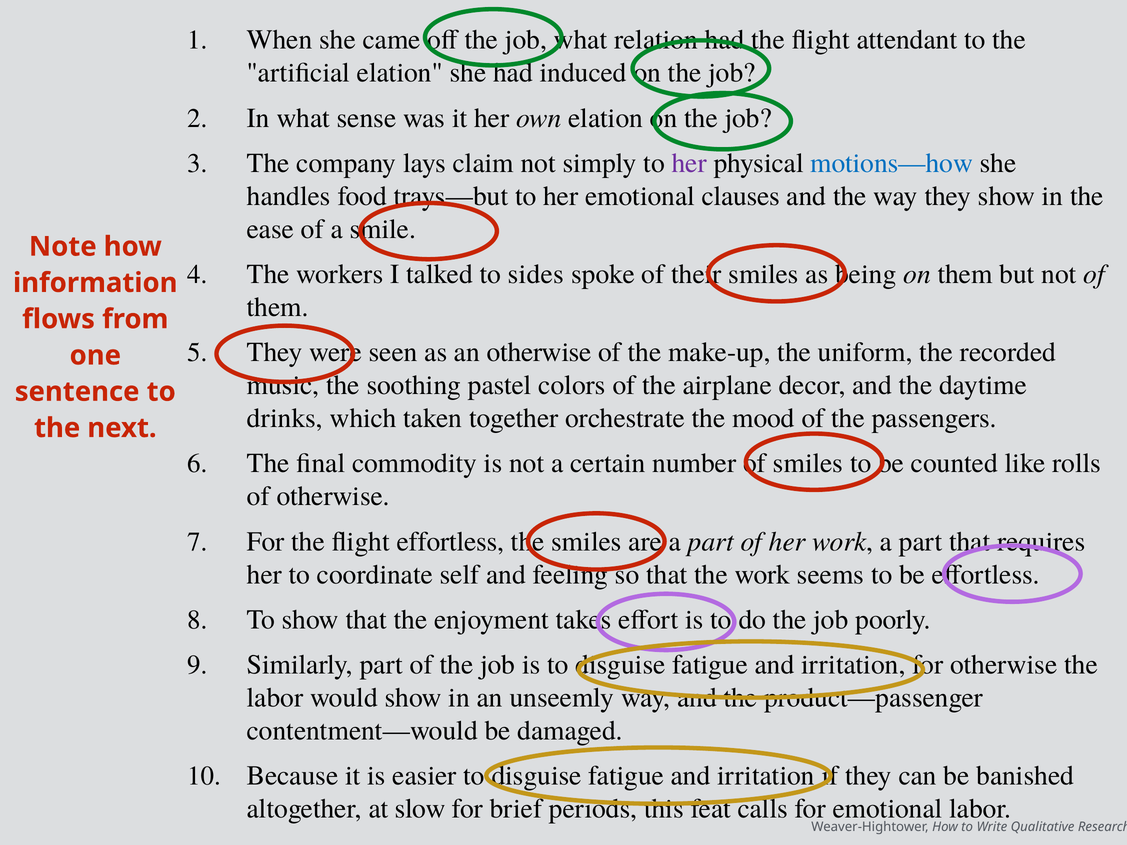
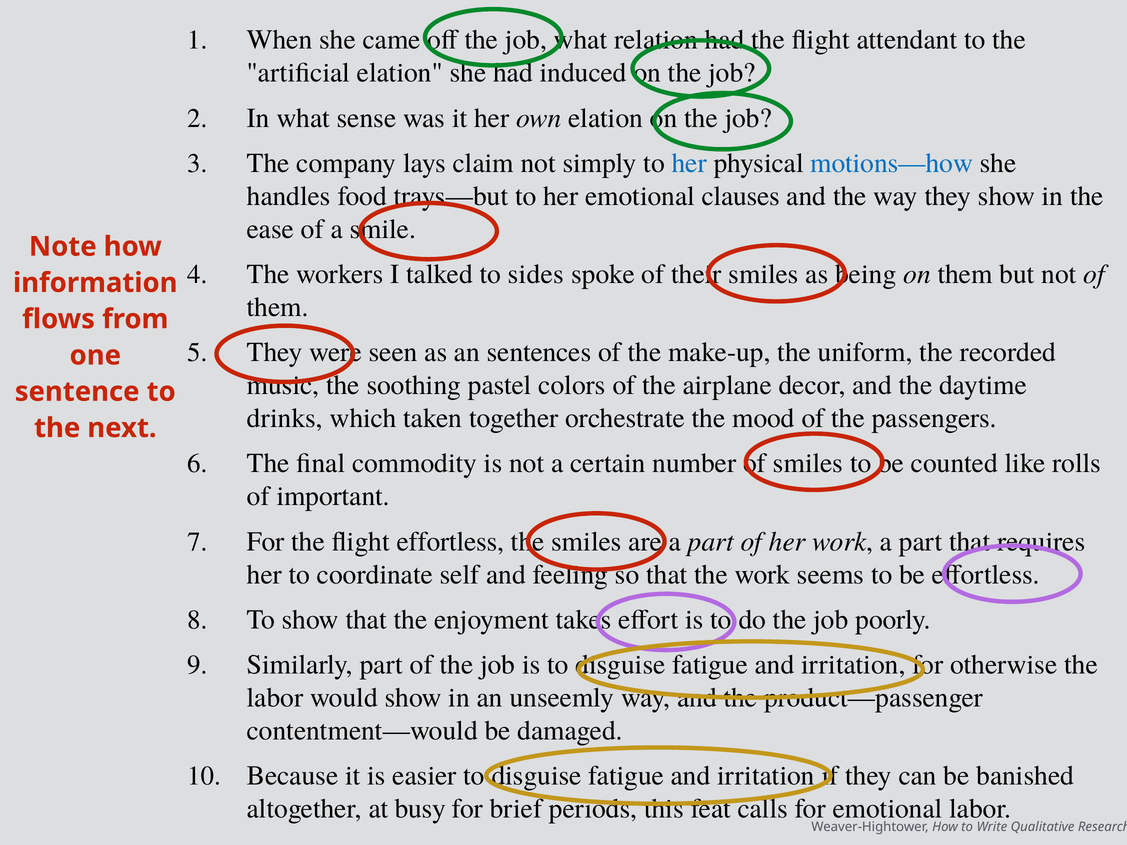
her at (689, 163) colour: purple -> blue
an otherwise: otherwise -> sentences
of otherwise: otherwise -> important
slow: slow -> busy
